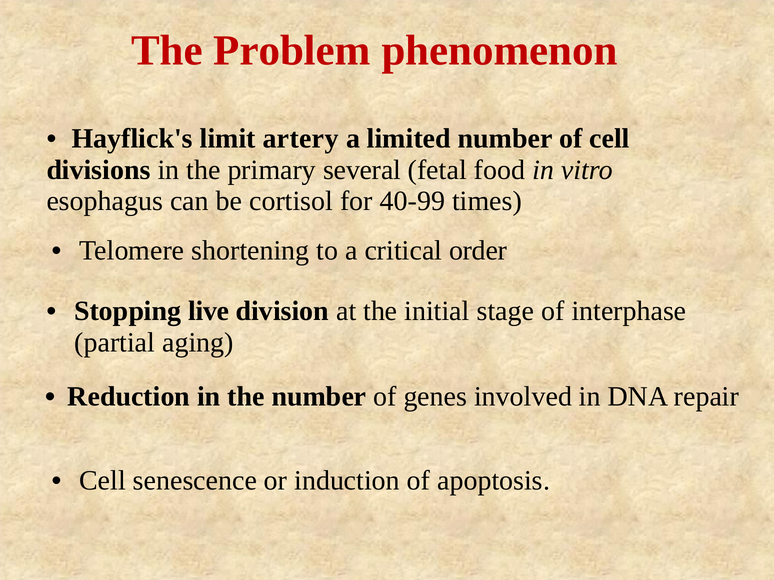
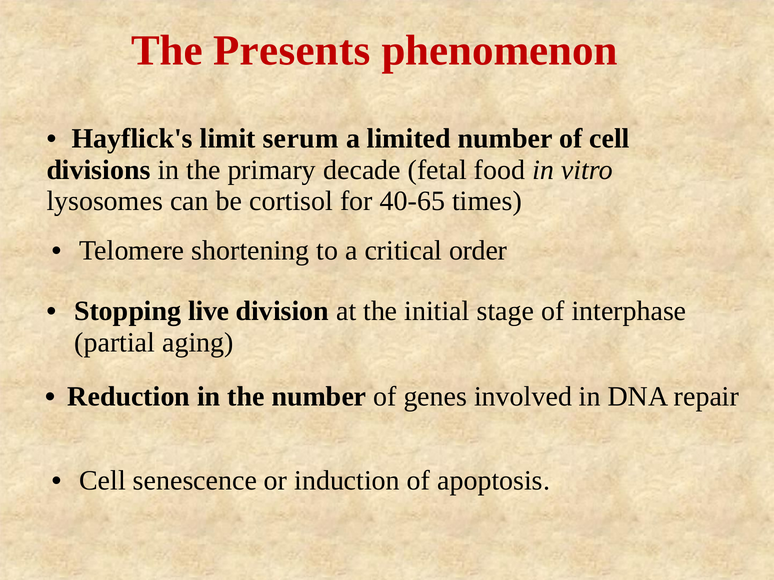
Problem: Problem -> Presents
artery: artery -> serum
several: several -> decade
esophagus: esophagus -> lysosomes
40-99: 40-99 -> 40-65
